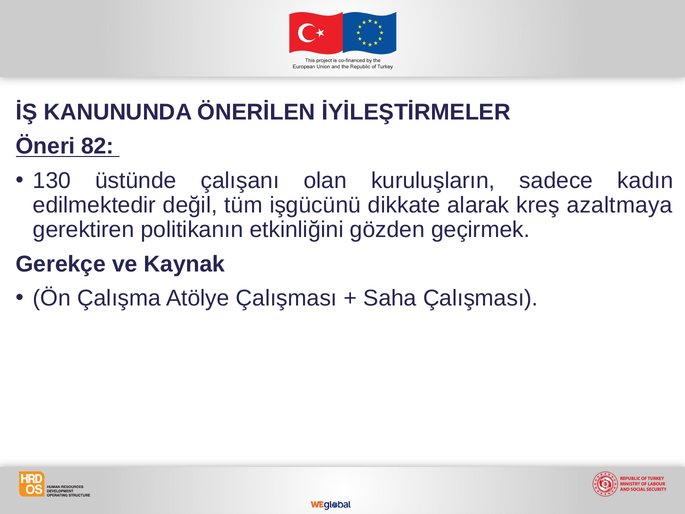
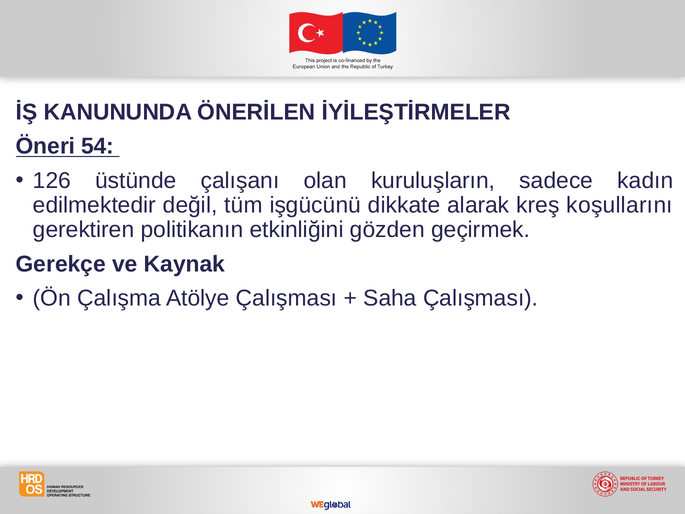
82: 82 -> 54
130: 130 -> 126
azaltmaya: azaltmaya -> koşullarını
